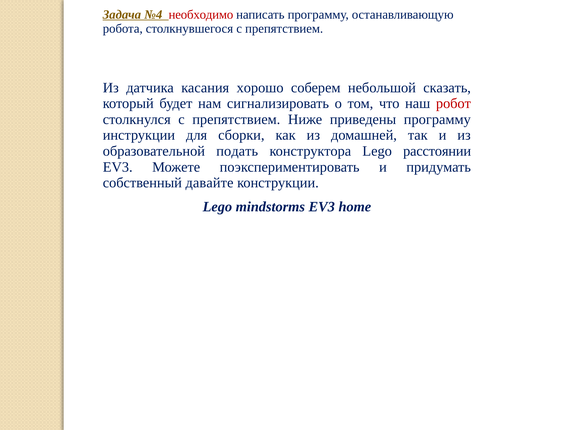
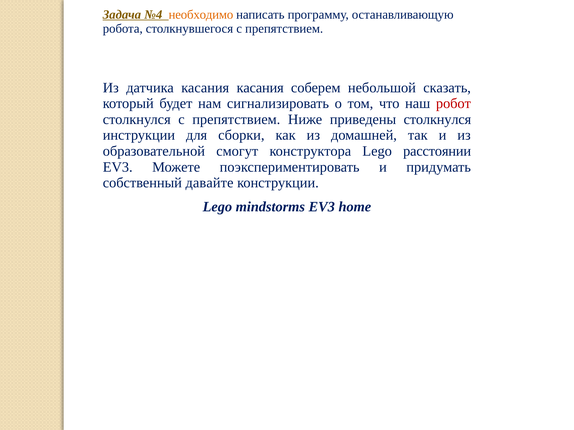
необходимо colour: red -> orange
касания хорошо: хорошо -> касания
приведены программу: программу -> столкнулся
подать: подать -> смогут
